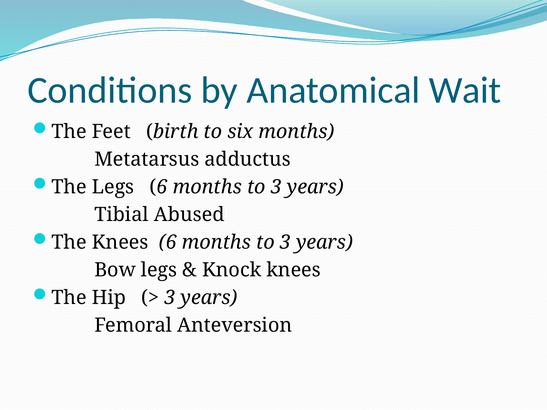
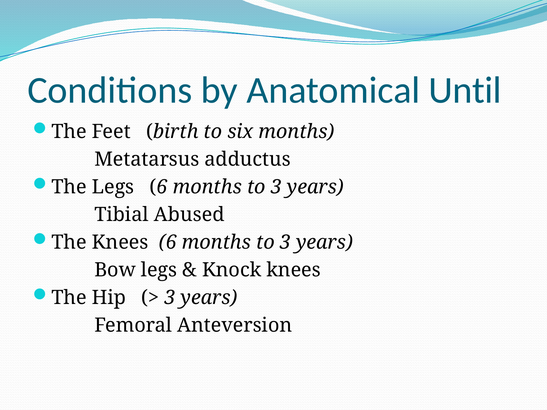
Wait: Wait -> Until
